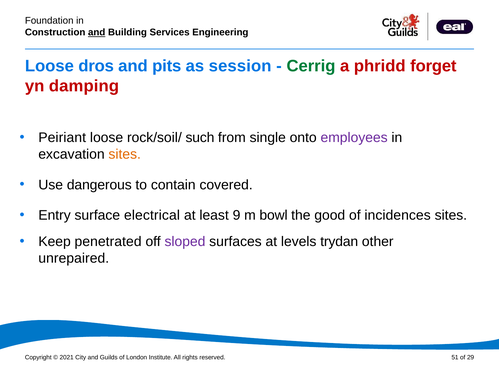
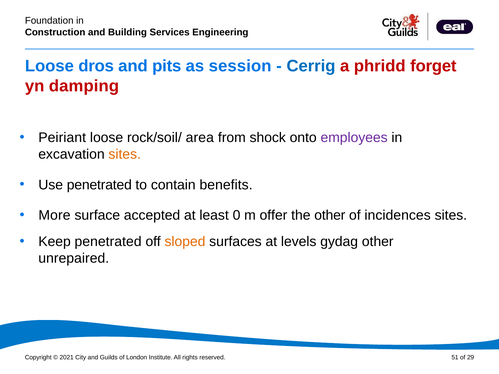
and at (97, 32) underline: present -> none
Cerrig colour: green -> blue
such: such -> area
single: single -> shock
Use dangerous: dangerous -> penetrated
covered: covered -> benefits
Entry: Entry -> More
electrical: electrical -> accepted
9: 9 -> 0
bowl: bowl -> offer
the good: good -> other
sloped colour: purple -> orange
trydan: trydan -> gydag
